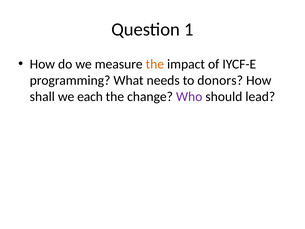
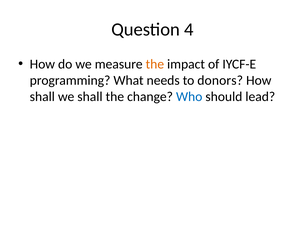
1: 1 -> 4
we each: each -> shall
Who colour: purple -> blue
